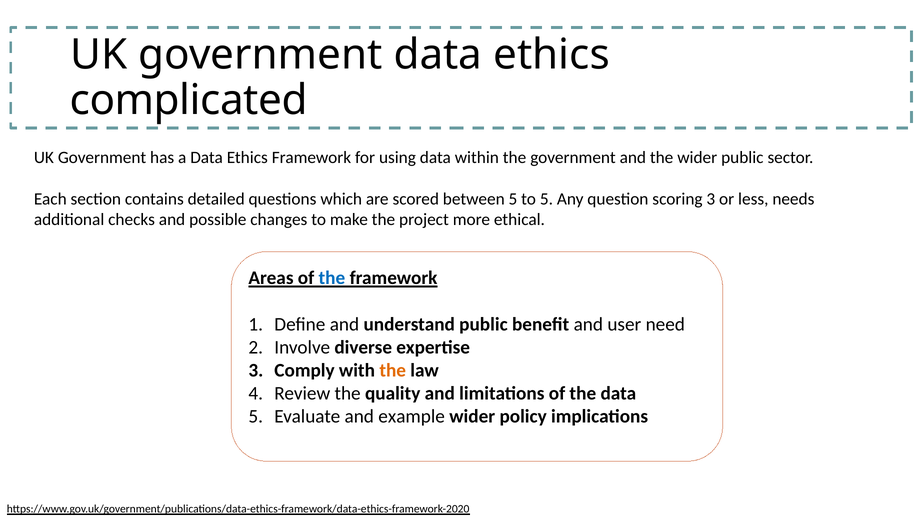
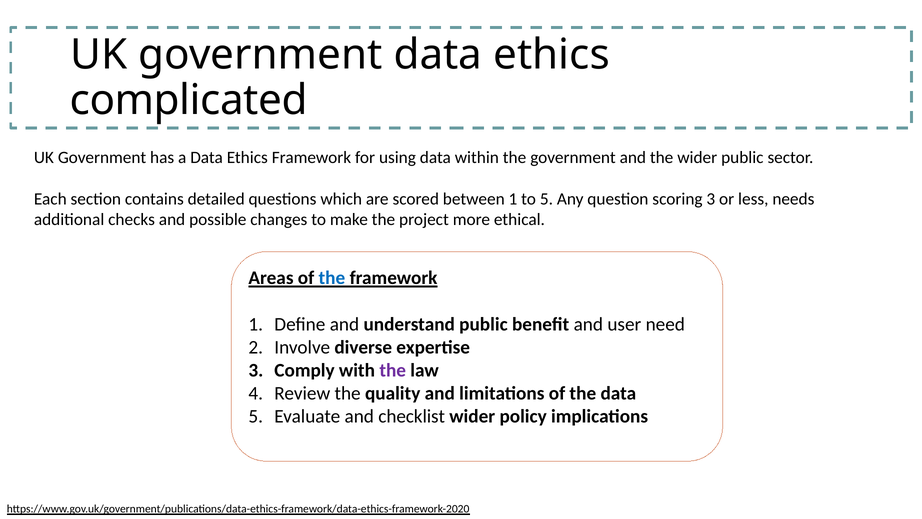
between 5: 5 -> 1
the at (393, 370) colour: orange -> purple
example: example -> checklist
